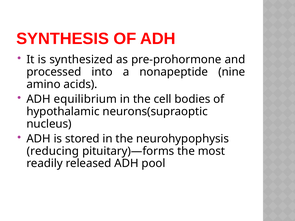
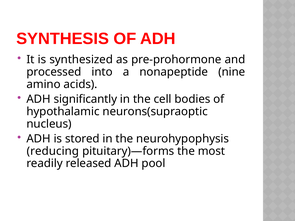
equilibrium: equilibrium -> significantly
